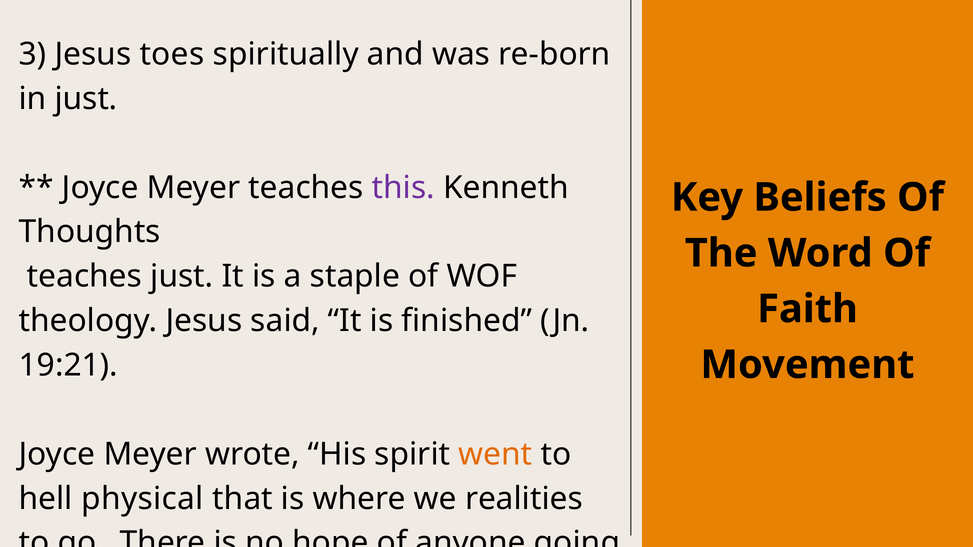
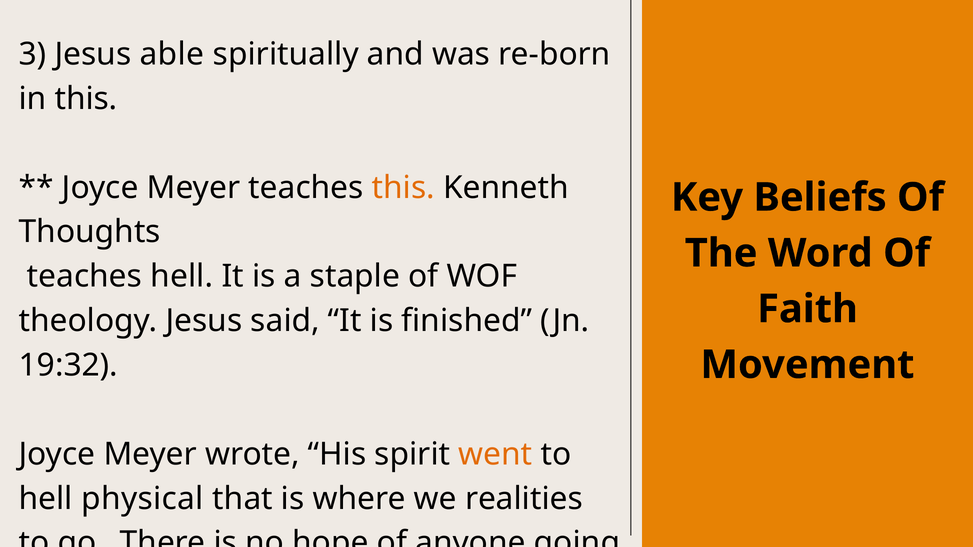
toes: toes -> able
in just: just -> this
this at (403, 188) colour: purple -> orange
teaches just: just -> hell
19:21: 19:21 -> 19:32
